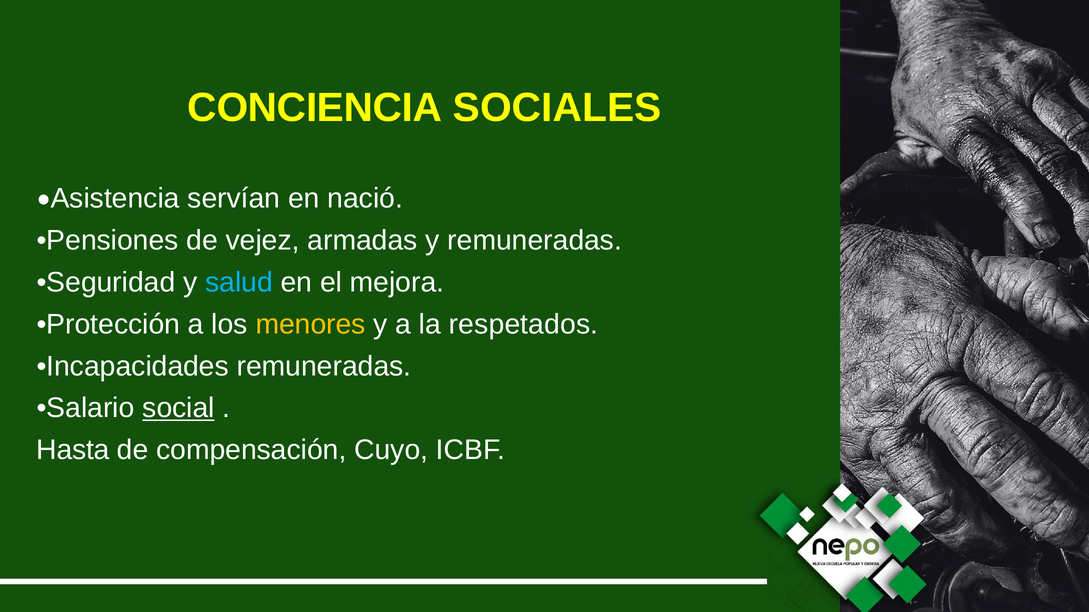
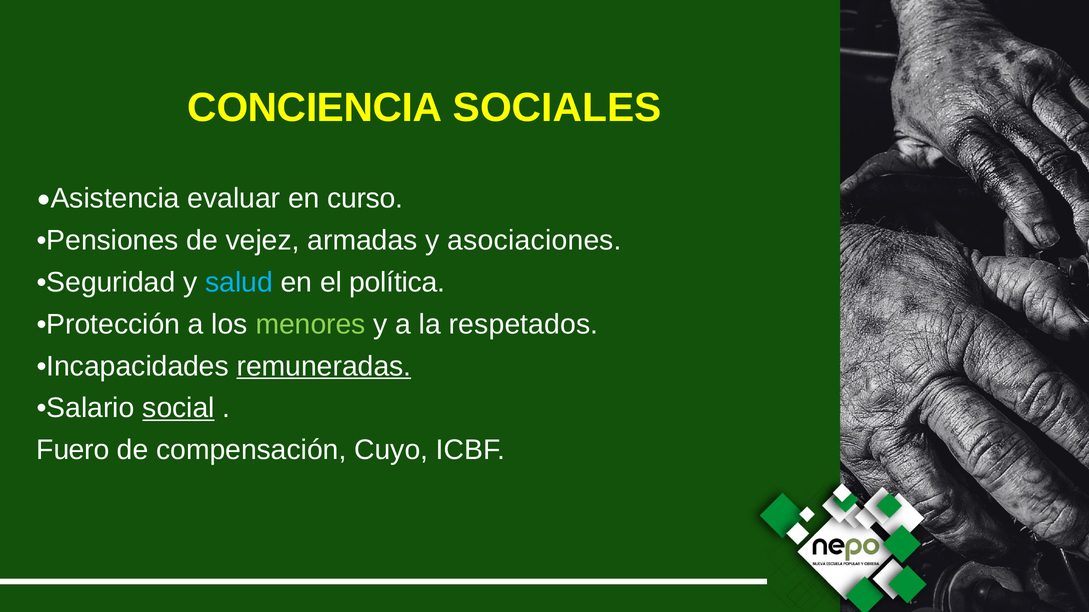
servían: servían -> evaluar
nació: nació -> curso
y remuneradas: remuneradas -> asociaciones
mejora: mejora -> política
menores colour: yellow -> light green
remuneradas at (324, 367) underline: none -> present
Hasta: Hasta -> Fuero
